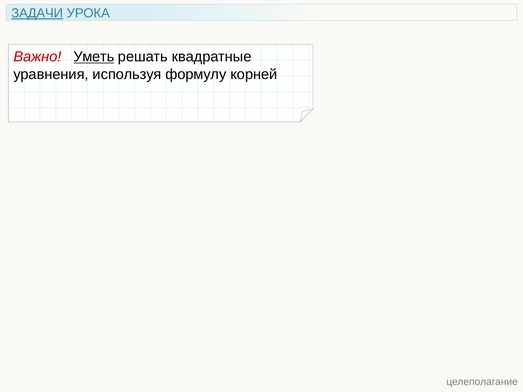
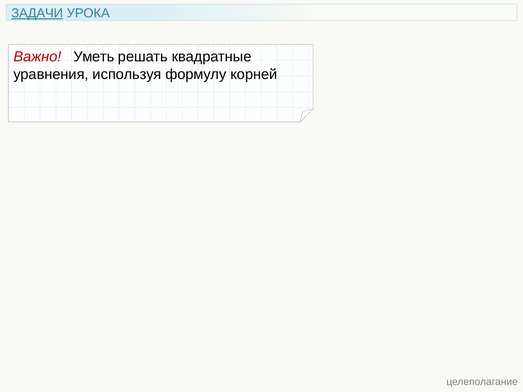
Уметь underline: present -> none
